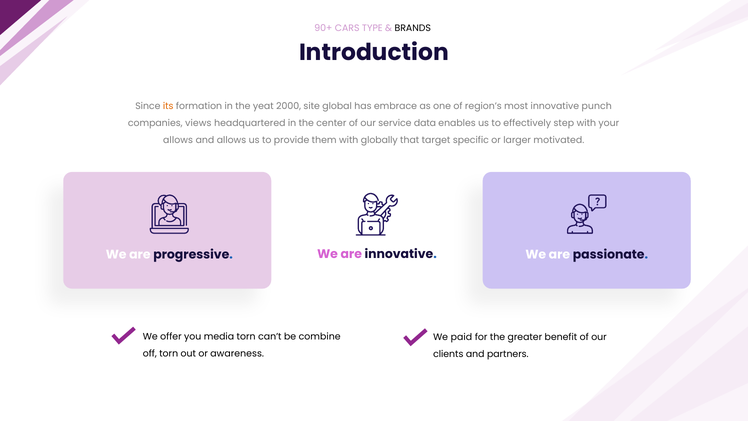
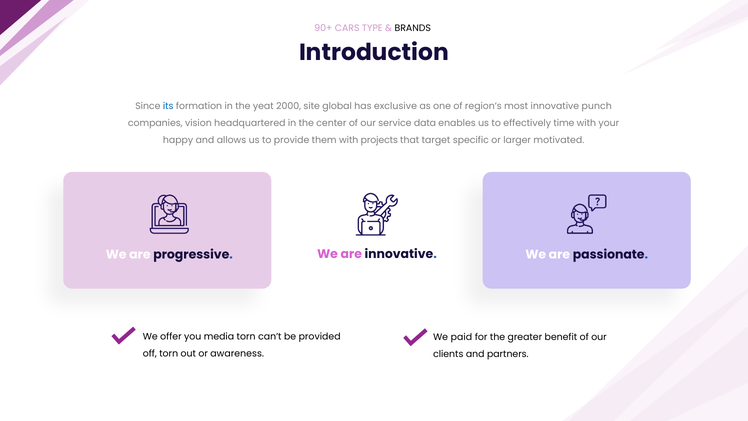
its colour: orange -> blue
embrace: embrace -> exclusive
views: views -> vision
step: step -> time
allows at (178, 140): allows -> happy
globally: globally -> projects
combine: combine -> provided
